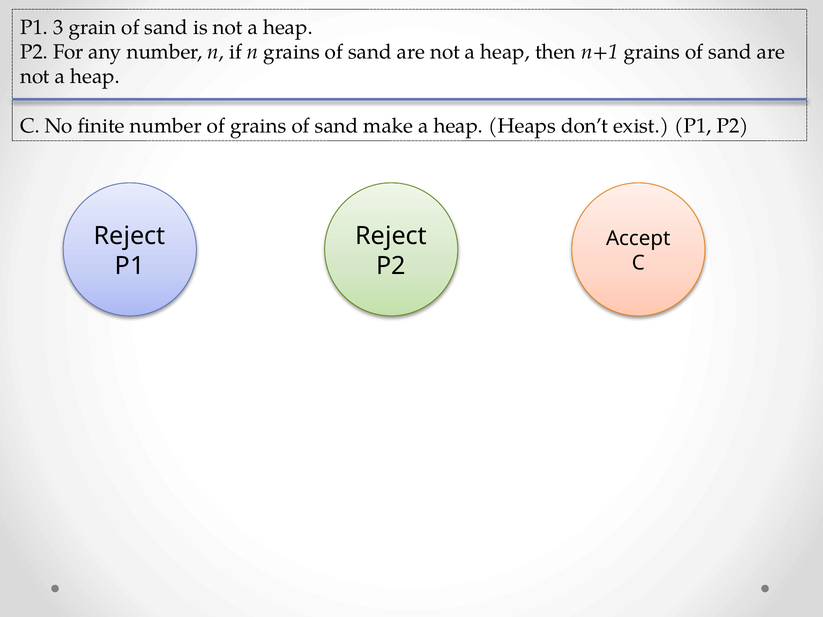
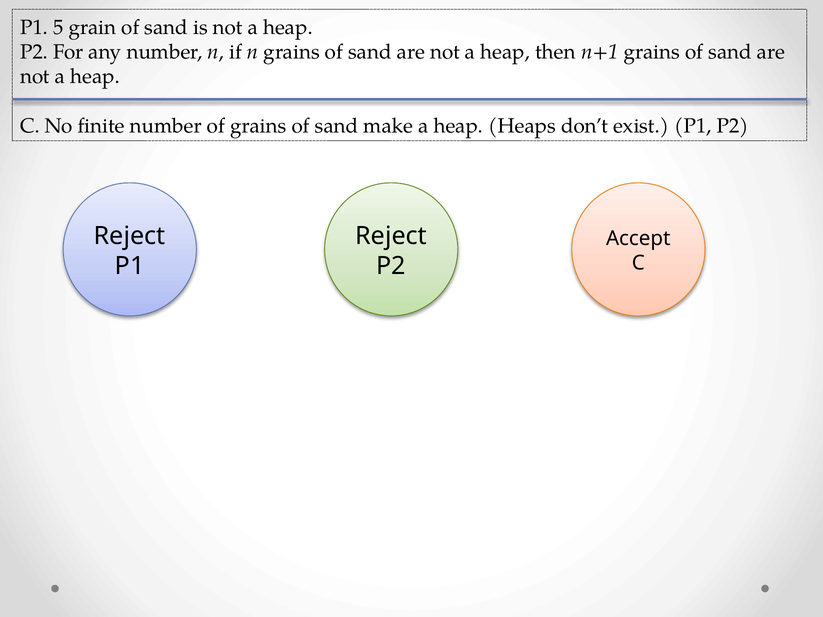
3: 3 -> 5
